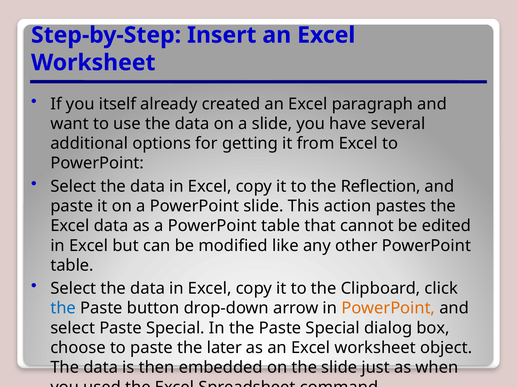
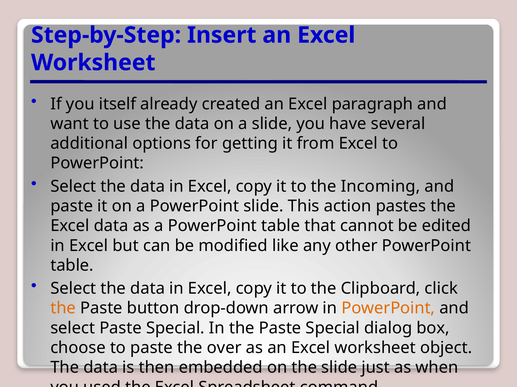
Reflection: Reflection -> Incoming
the at (63, 309) colour: blue -> orange
later: later -> over
